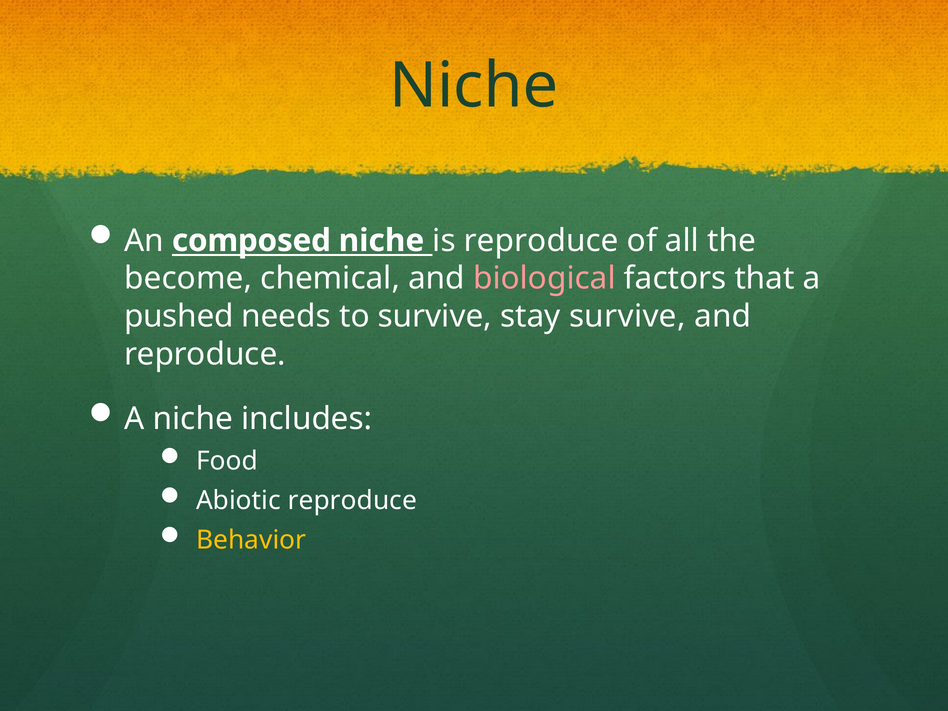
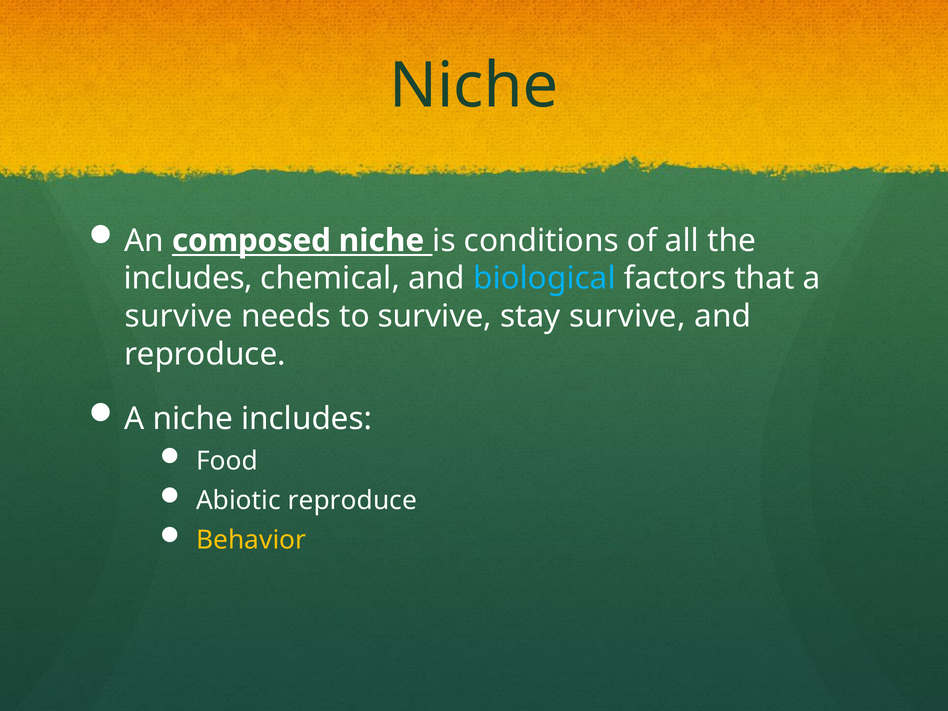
is reproduce: reproduce -> conditions
become at (188, 279): become -> includes
biological colour: pink -> light blue
pushed at (179, 316): pushed -> survive
